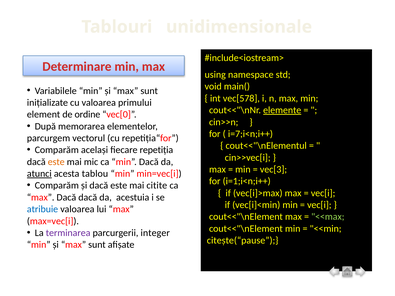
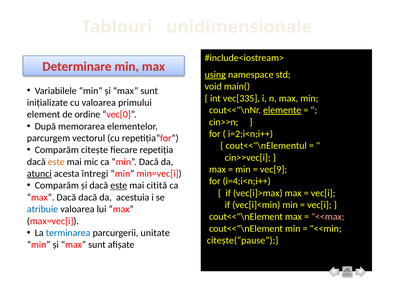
using underline: none -> present
vec[578: vec[578 -> vec[335
i=7;i<n;i++: i=7;i<n;i++ -> i=2;i<n;i++
același: același -> citește
vec[3: vec[3 -> vec[9
tablou: tablou -> întregi
i=1;i<n;i++: i=1;i<n;i++ -> i=4;i<n;i++
este at (119, 186) underline: none -> present
citite: citite -> citită
<<max colour: light green -> pink
terminarea colour: purple -> blue
integer: integer -> unitate
